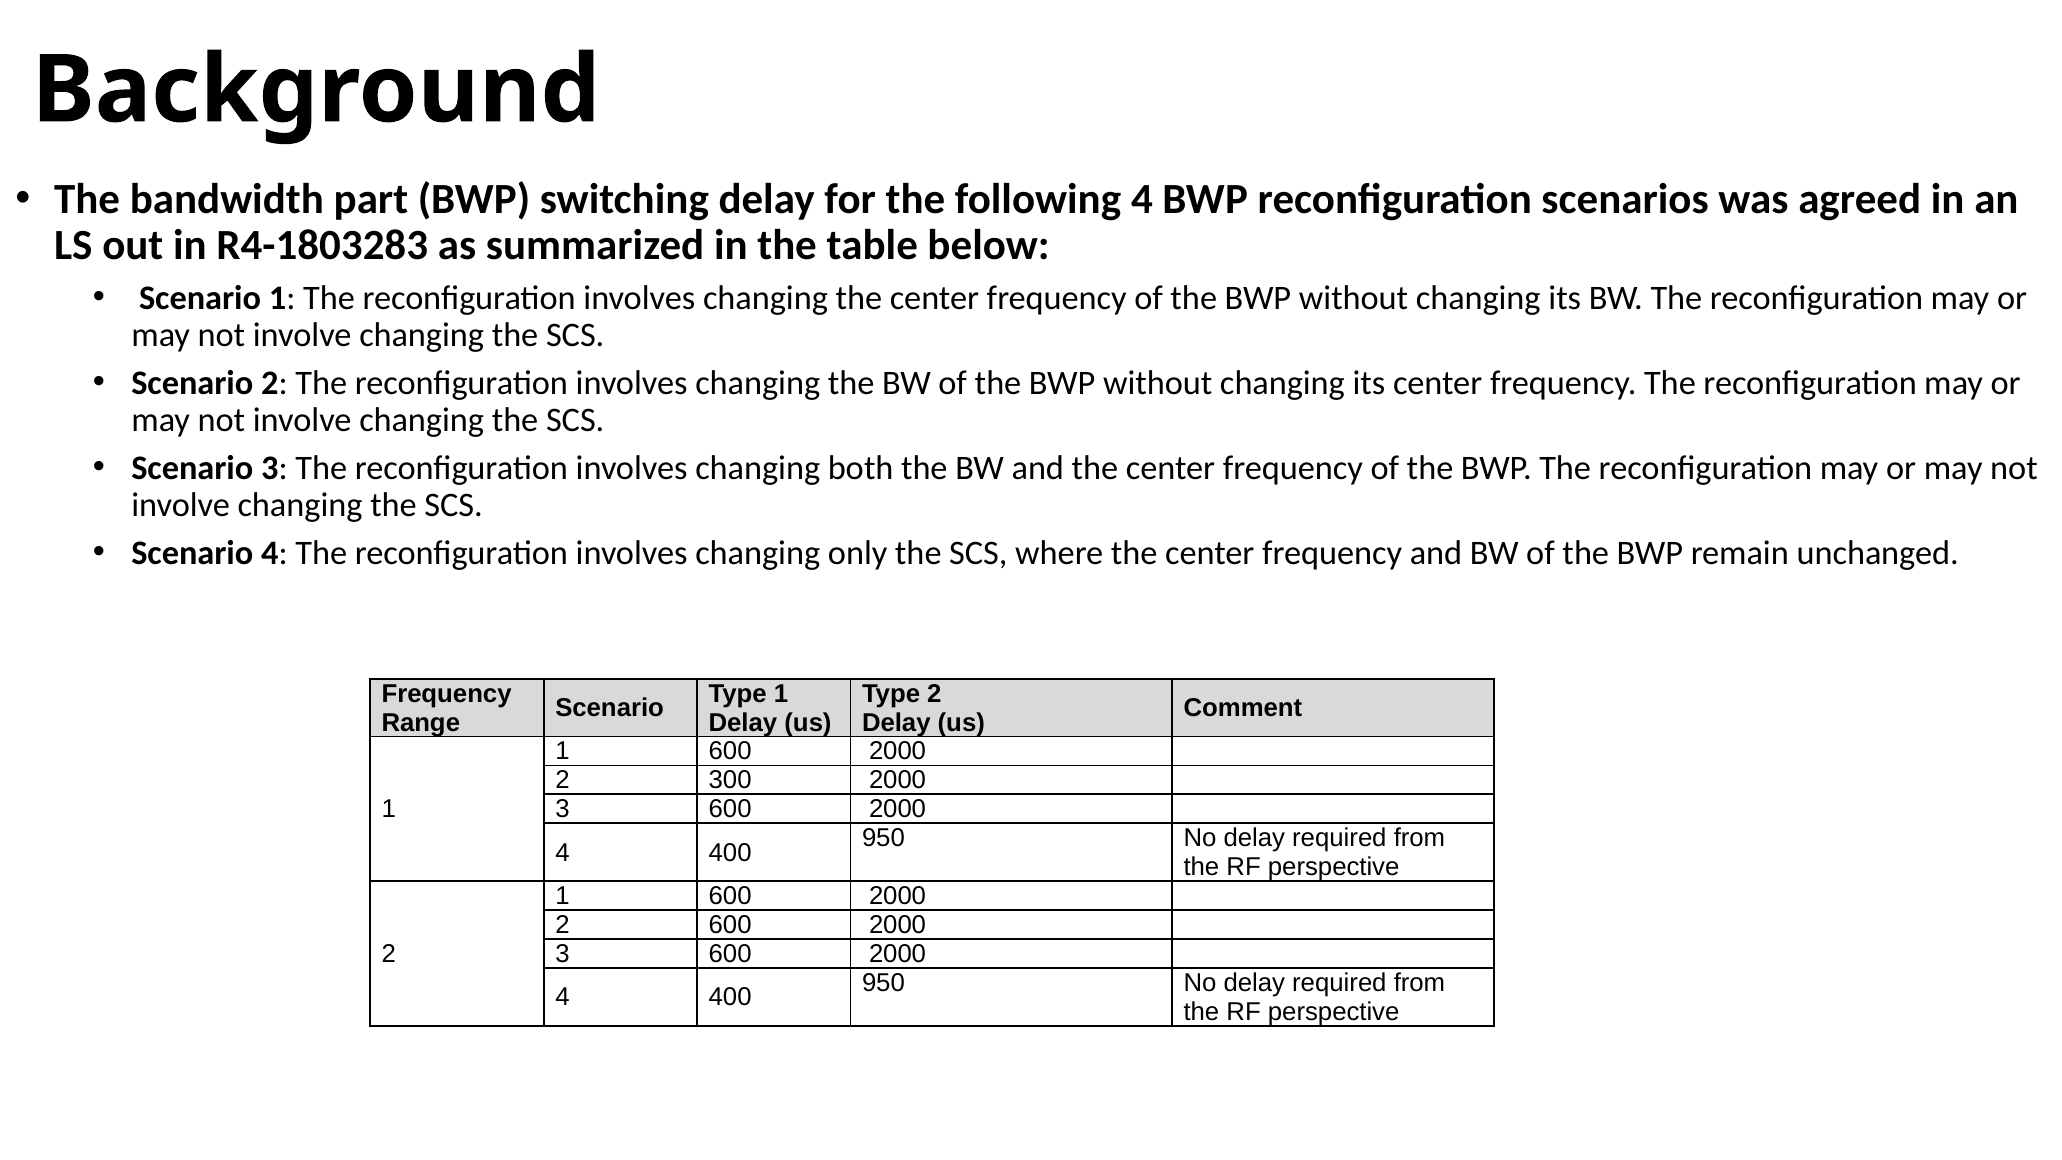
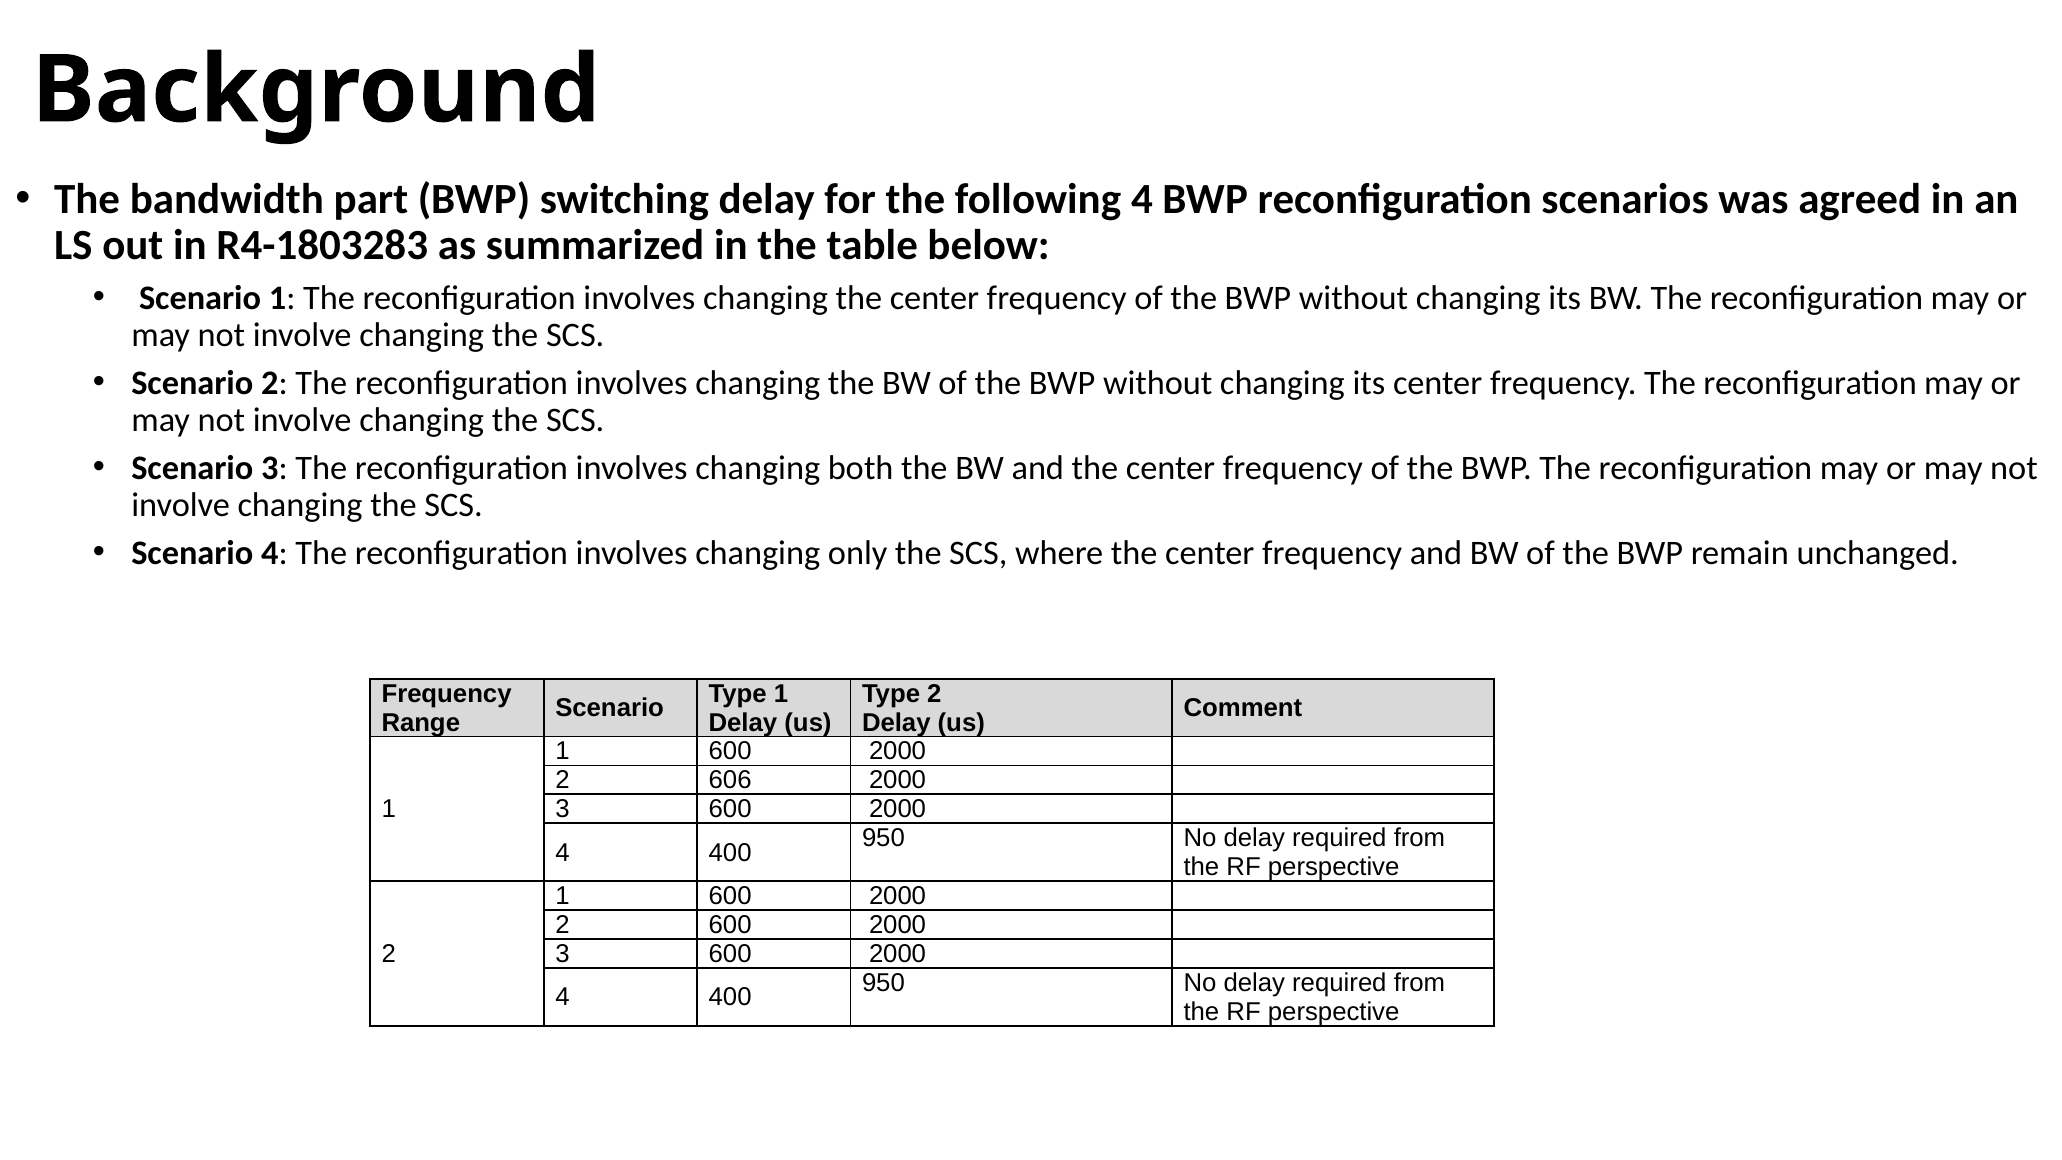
300: 300 -> 606
